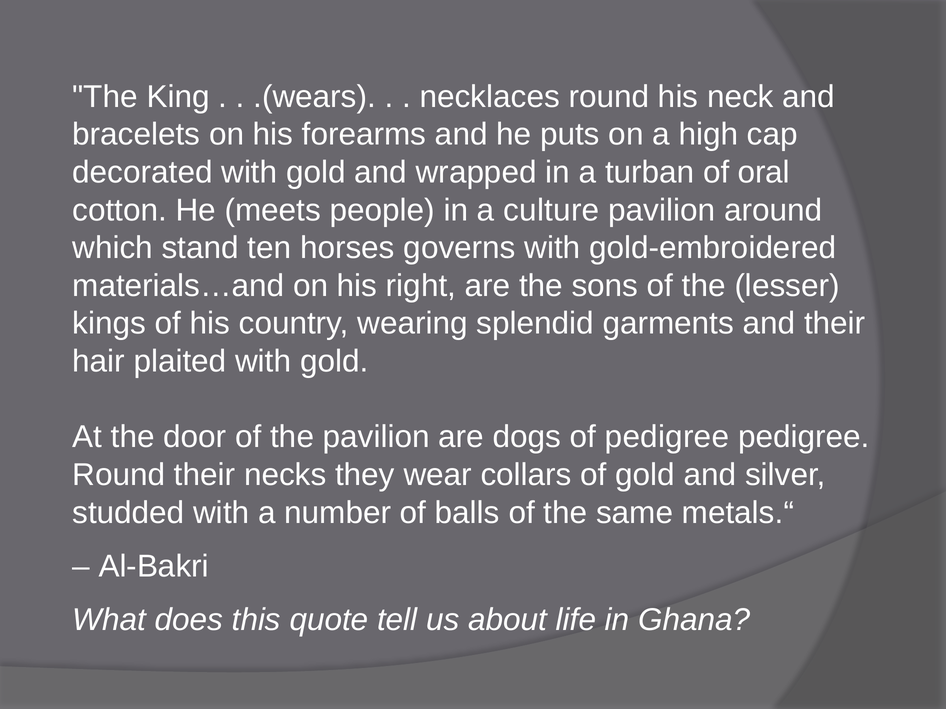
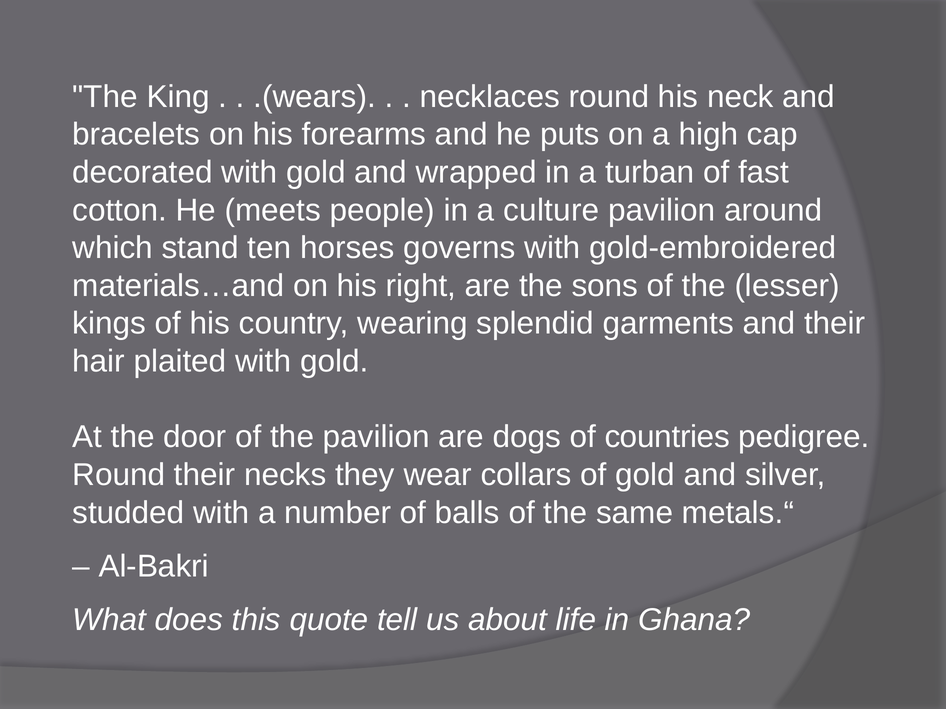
oral: oral -> fast
of pedigree: pedigree -> countries
